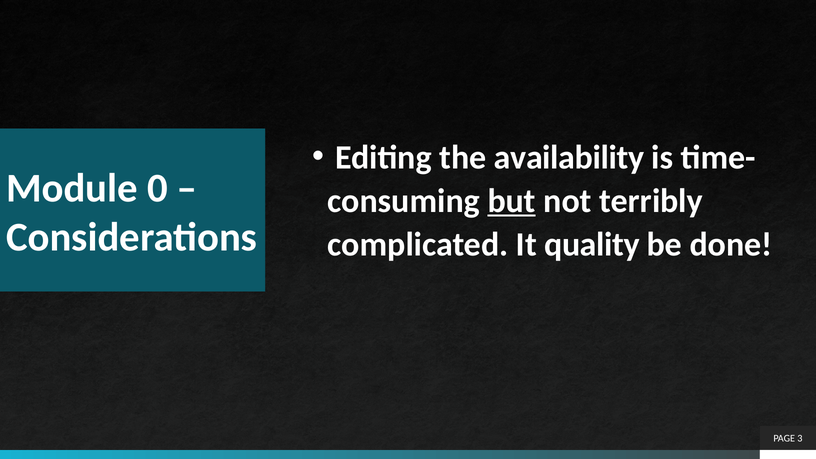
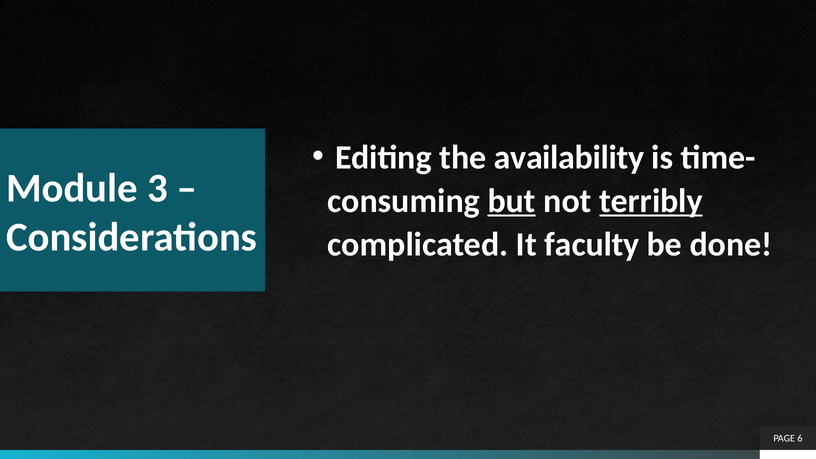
0: 0 -> 3
terribly underline: none -> present
quality: quality -> faculty
3: 3 -> 6
